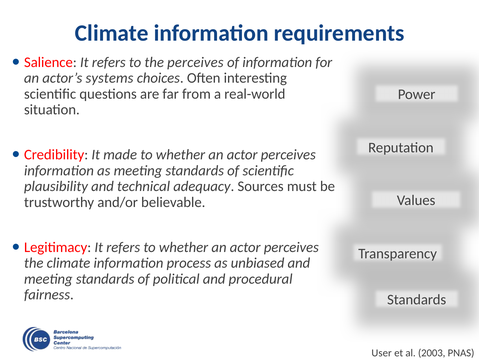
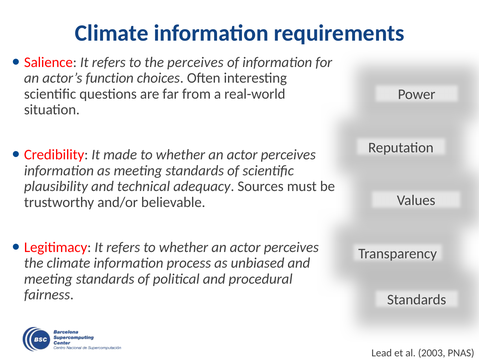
systems: systems -> function
User: User -> Lead
